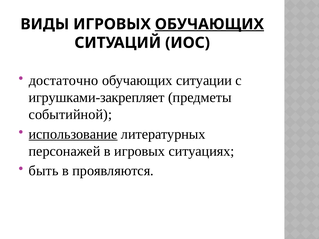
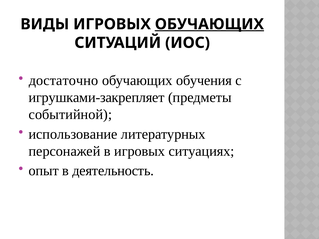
ситуации: ситуации -> обучения
использование underline: present -> none
быть: быть -> опыт
проявляются: проявляются -> деятельность
